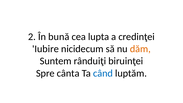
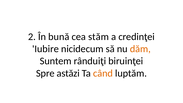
lupta: lupta -> stăm
cânta: cânta -> astăzi
când colour: blue -> orange
